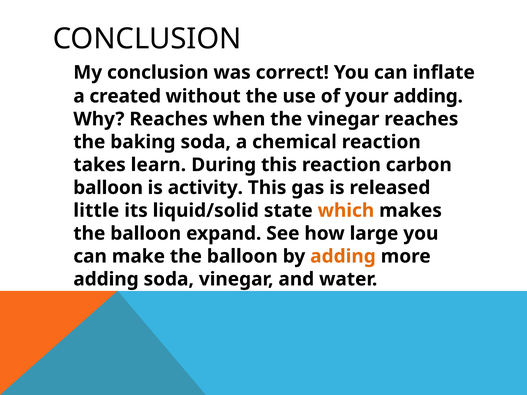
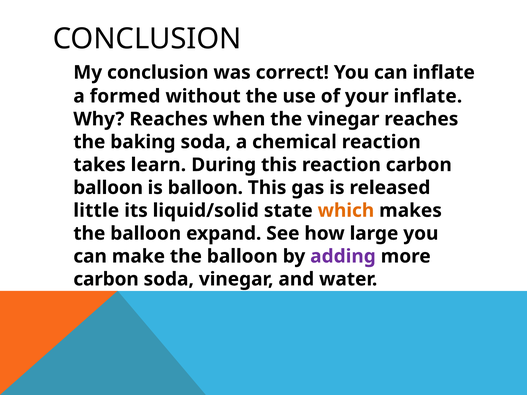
created: created -> formed
your adding: adding -> inflate
is activity: activity -> balloon
adding at (343, 256) colour: orange -> purple
adding at (106, 279): adding -> carbon
